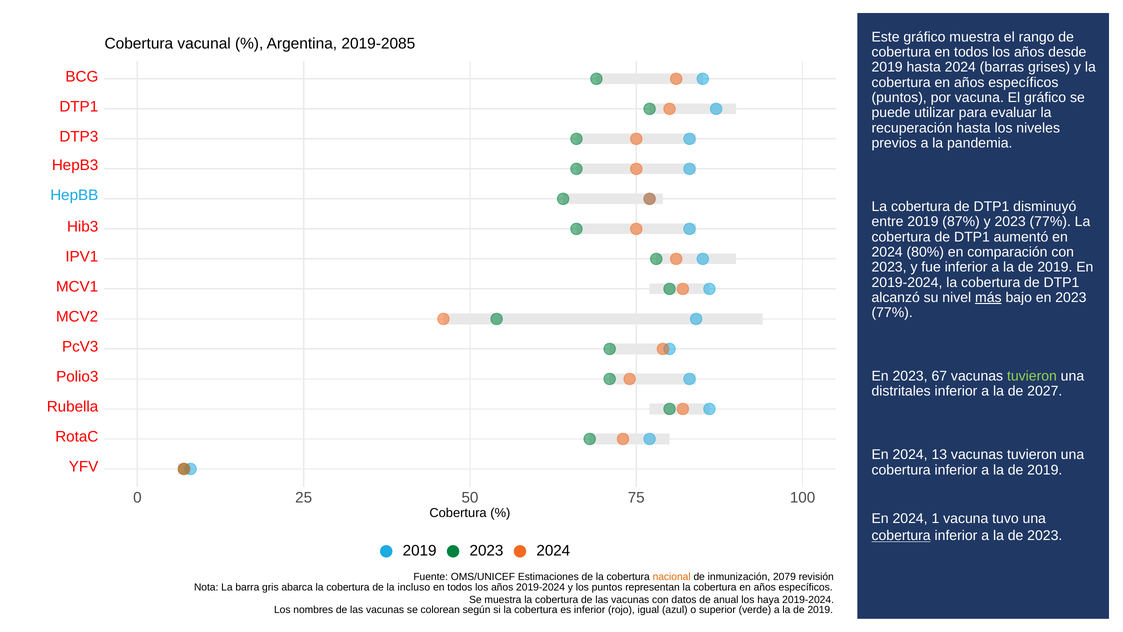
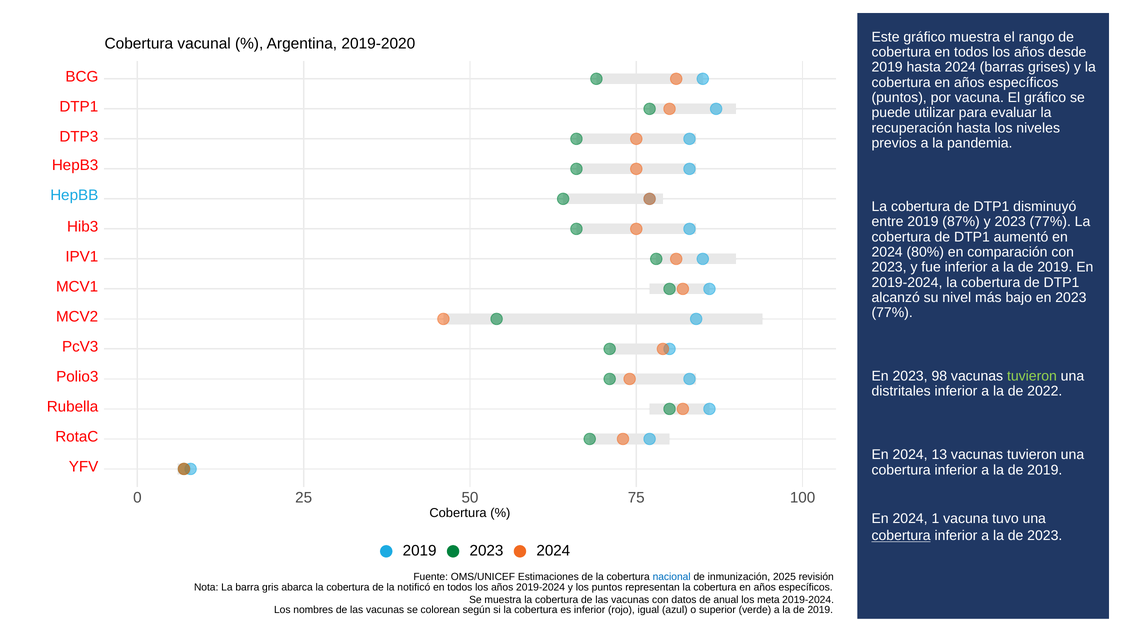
2019-2085: 2019-2085 -> 2019-2020
más underline: present -> none
67: 67 -> 98
2027: 2027 -> 2022
nacional colour: orange -> blue
2079: 2079 -> 2025
incluso: incluso -> notificó
haya: haya -> meta
